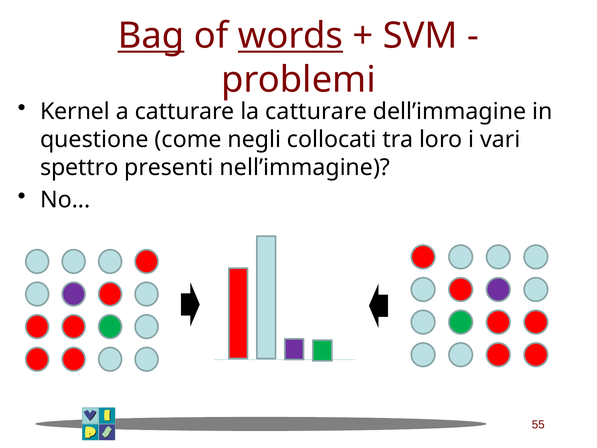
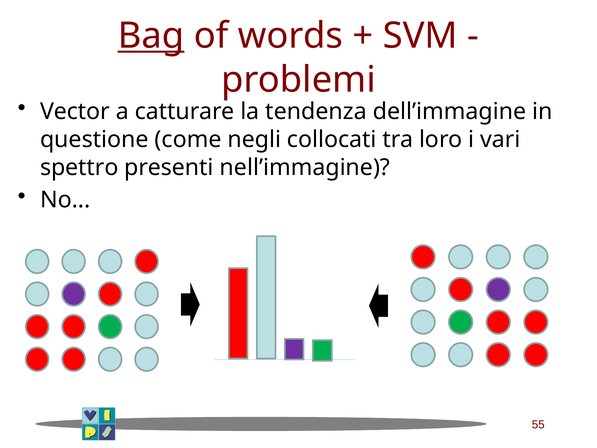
words underline: present -> none
Kernel: Kernel -> Vector
la catturare: catturare -> tendenza
